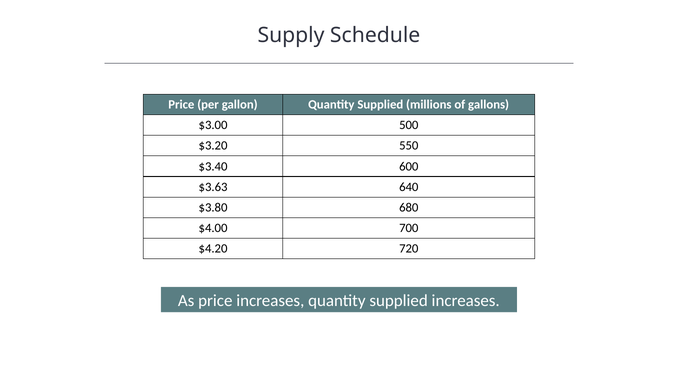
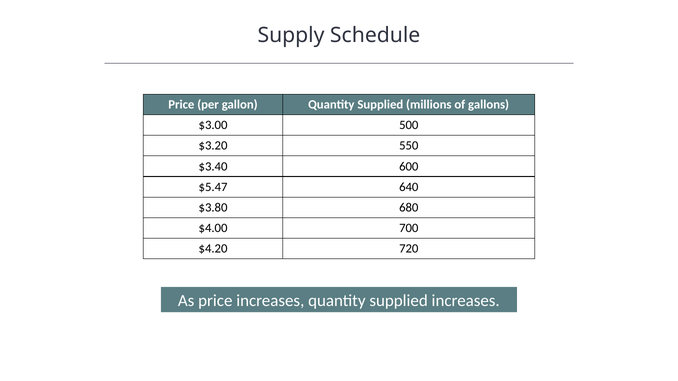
$3.63: $3.63 -> $5.47
